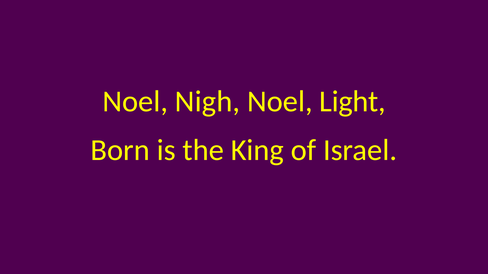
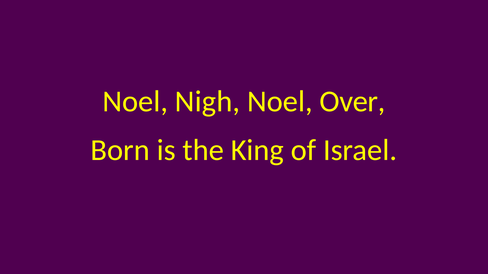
Light: Light -> Over
